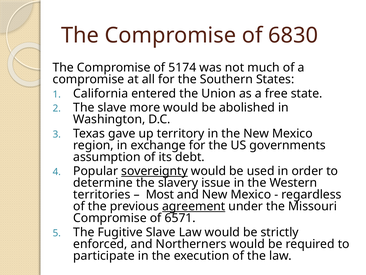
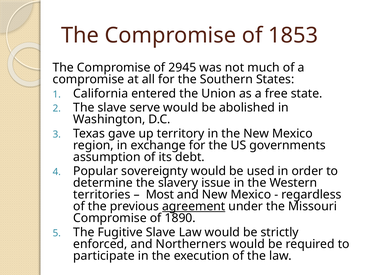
6830: 6830 -> 1853
5174: 5174 -> 2945
more: more -> serve
sovereignty underline: present -> none
6571: 6571 -> 1890
